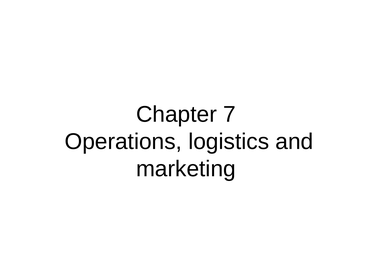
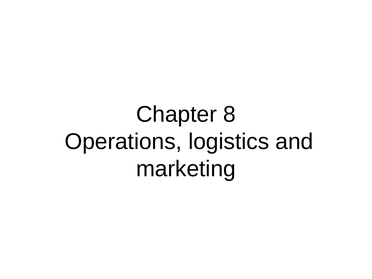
7: 7 -> 8
